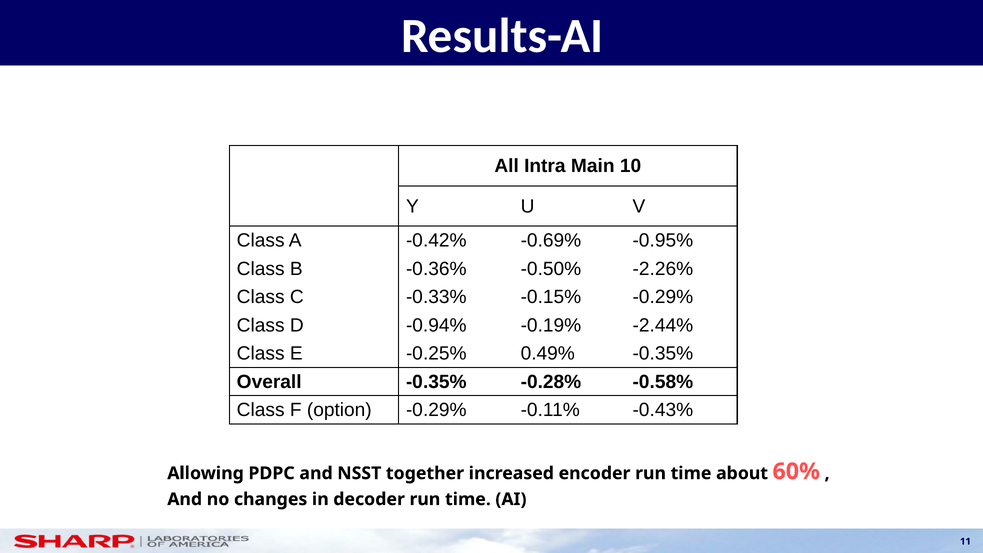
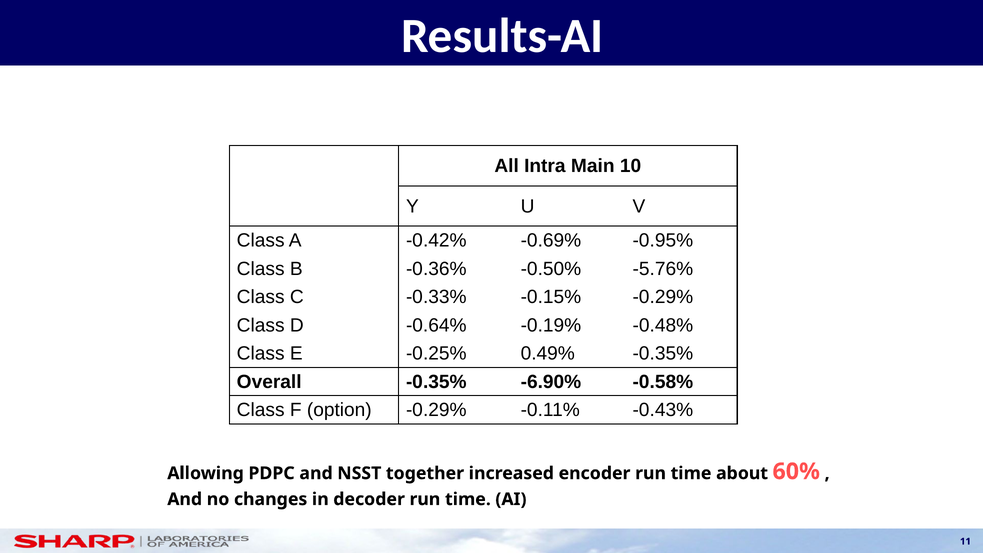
-2.26%: -2.26% -> -5.76%
-0.94%: -0.94% -> -0.64%
-2.44%: -2.44% -> -0.48%
-0.28%: -0.28% -> -6.90%
